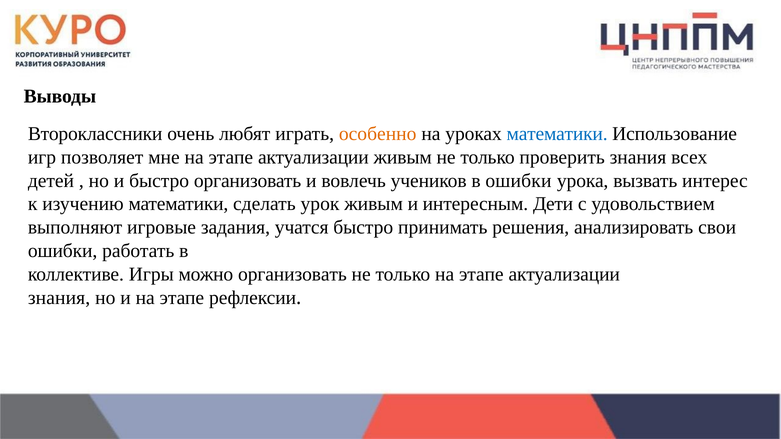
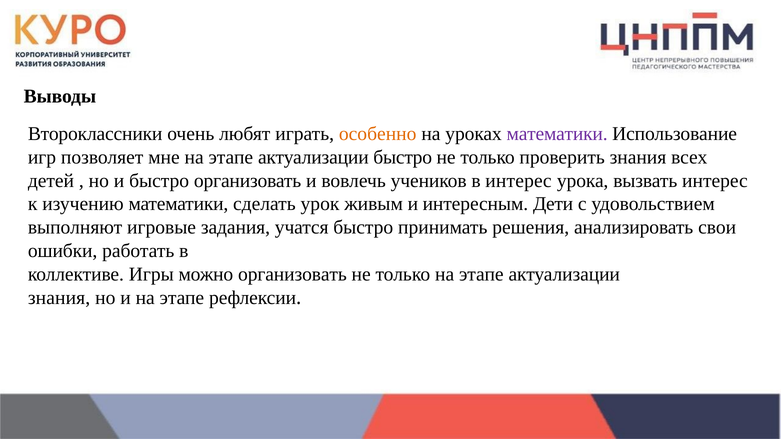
математики at (557, 134) colour: blue -> purple
актуализации живым: живым -> быстро
в ошибки: ошибки -> интерес
